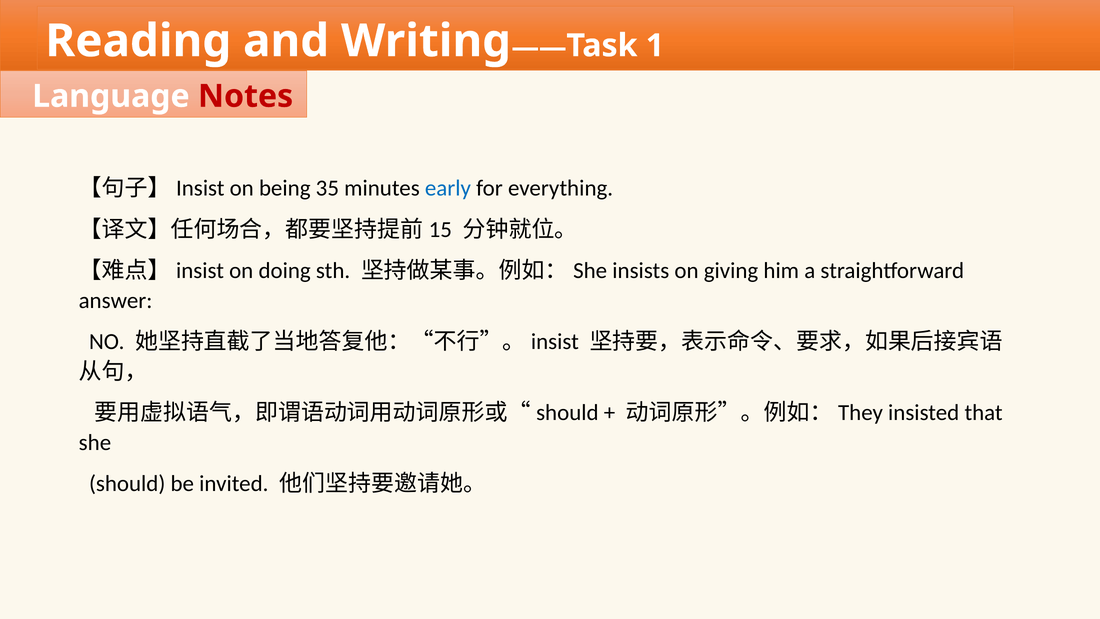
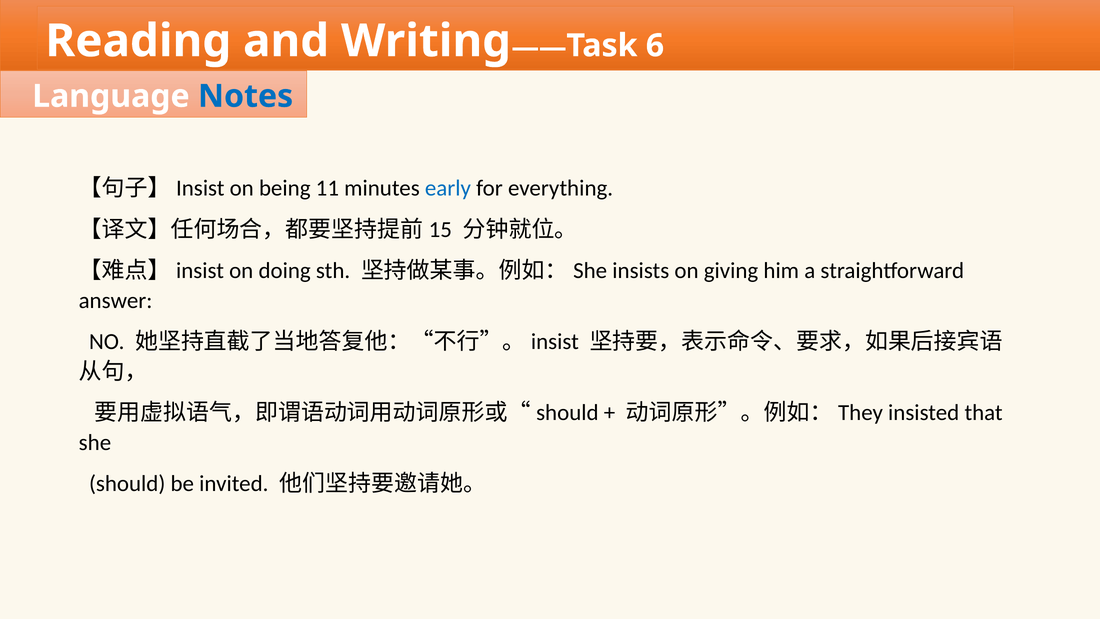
1: 1 -> 6
Notes colour: red -> blue
35: 35 -> 11
